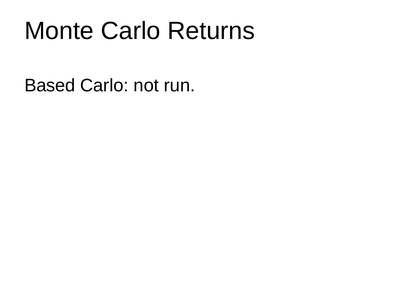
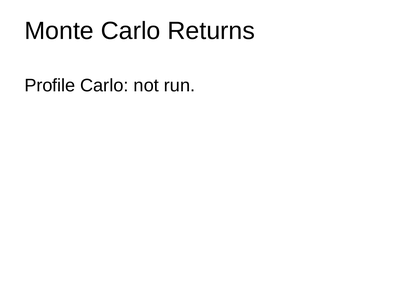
Based: Based -> Profile
